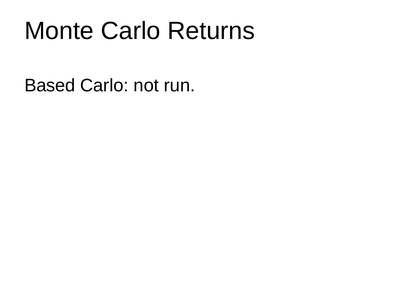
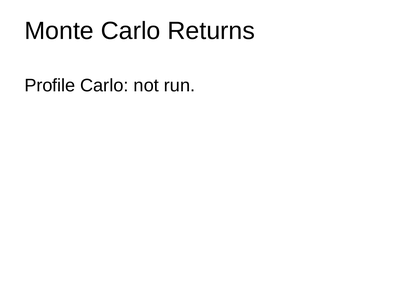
Based: Based -> Profile
